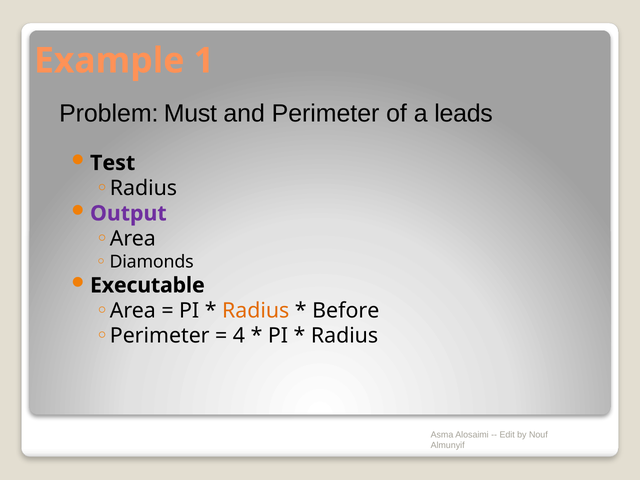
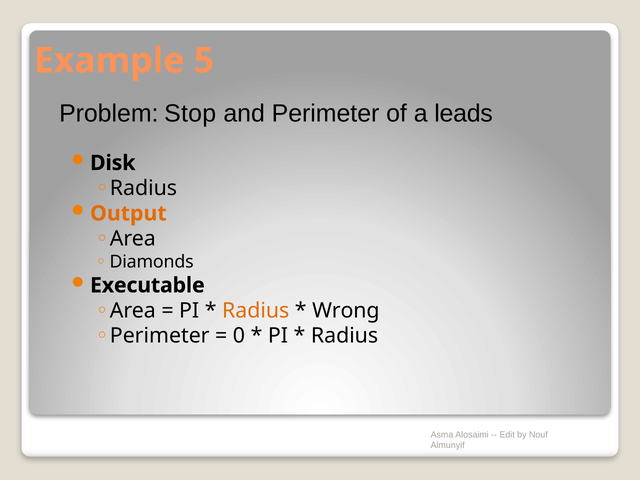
1: 1 -> 5
Must: Must -> Stop
Test: Test -> Disk
Output colour: purple -> orange
Before: Before -> Wrong
4: 4 -> 0
